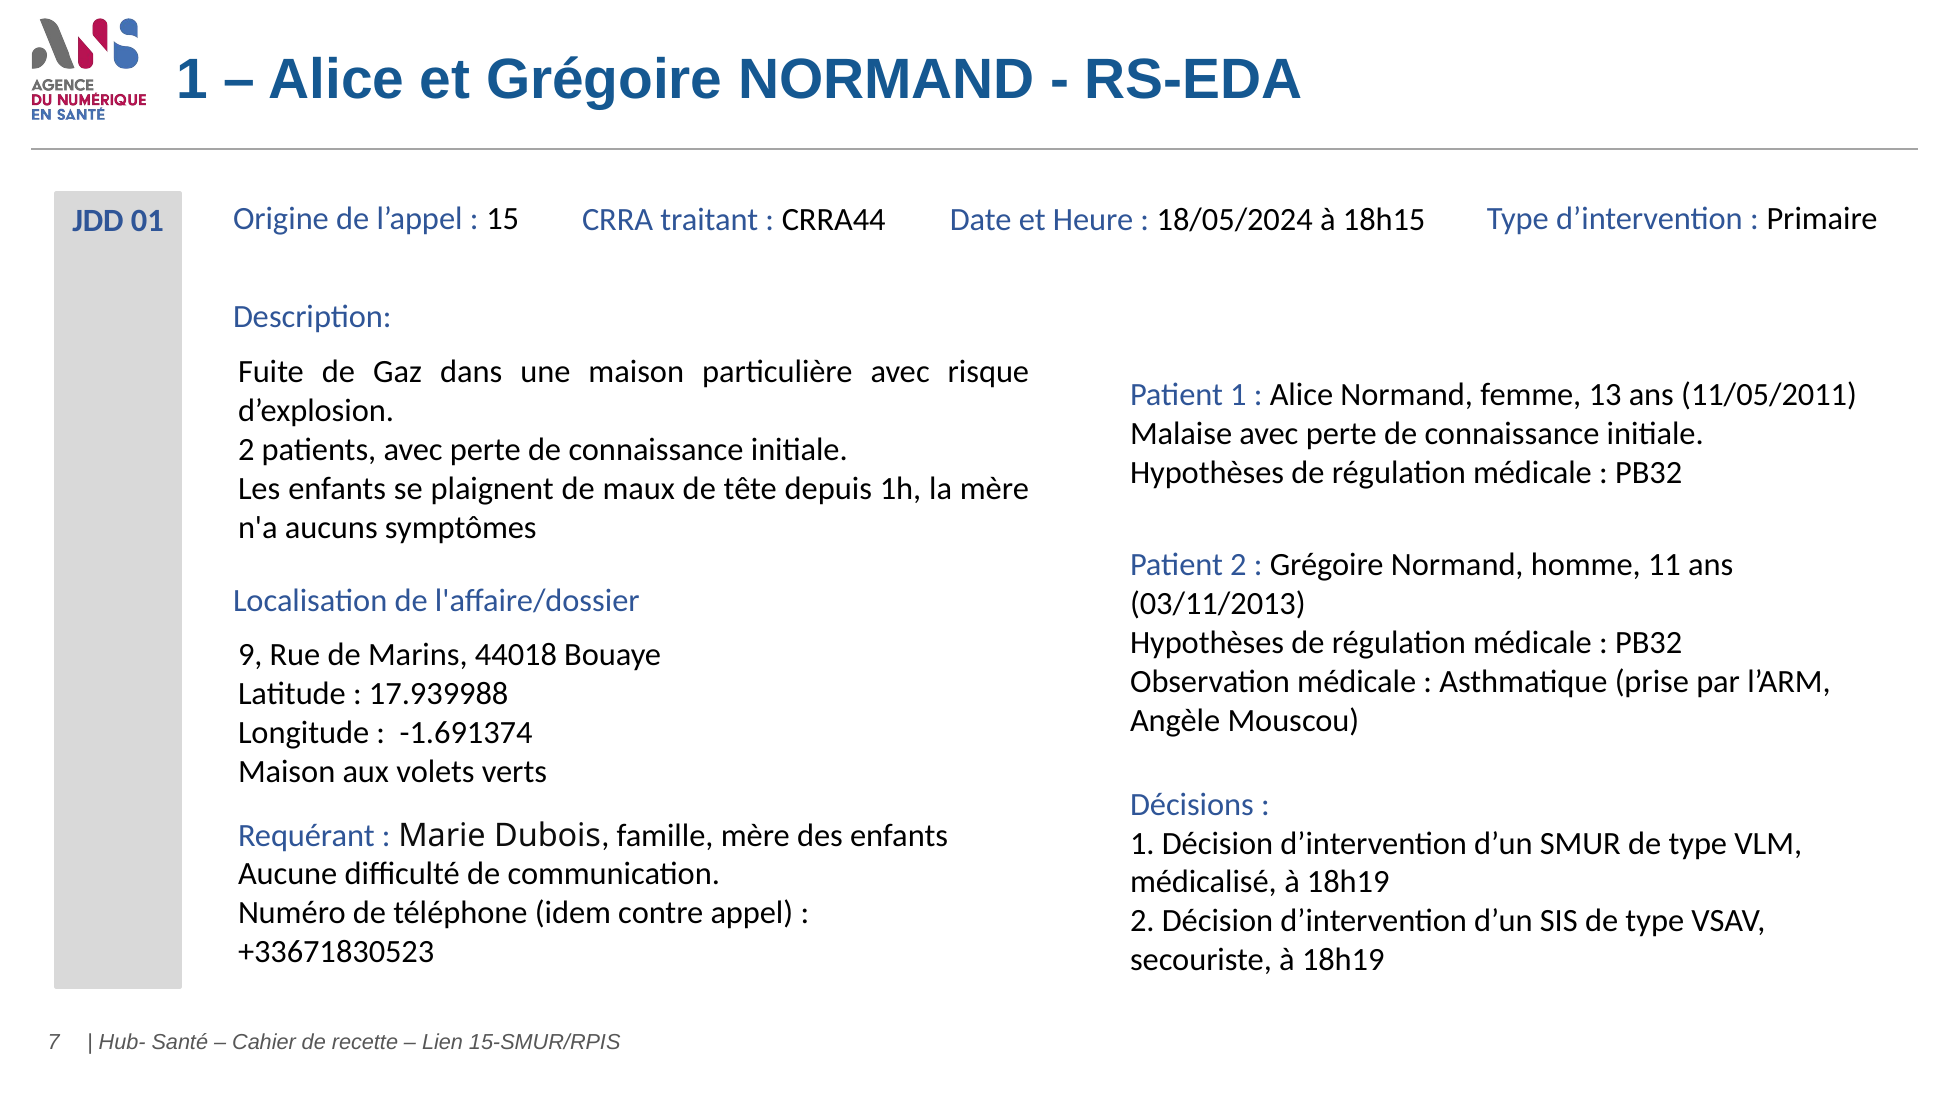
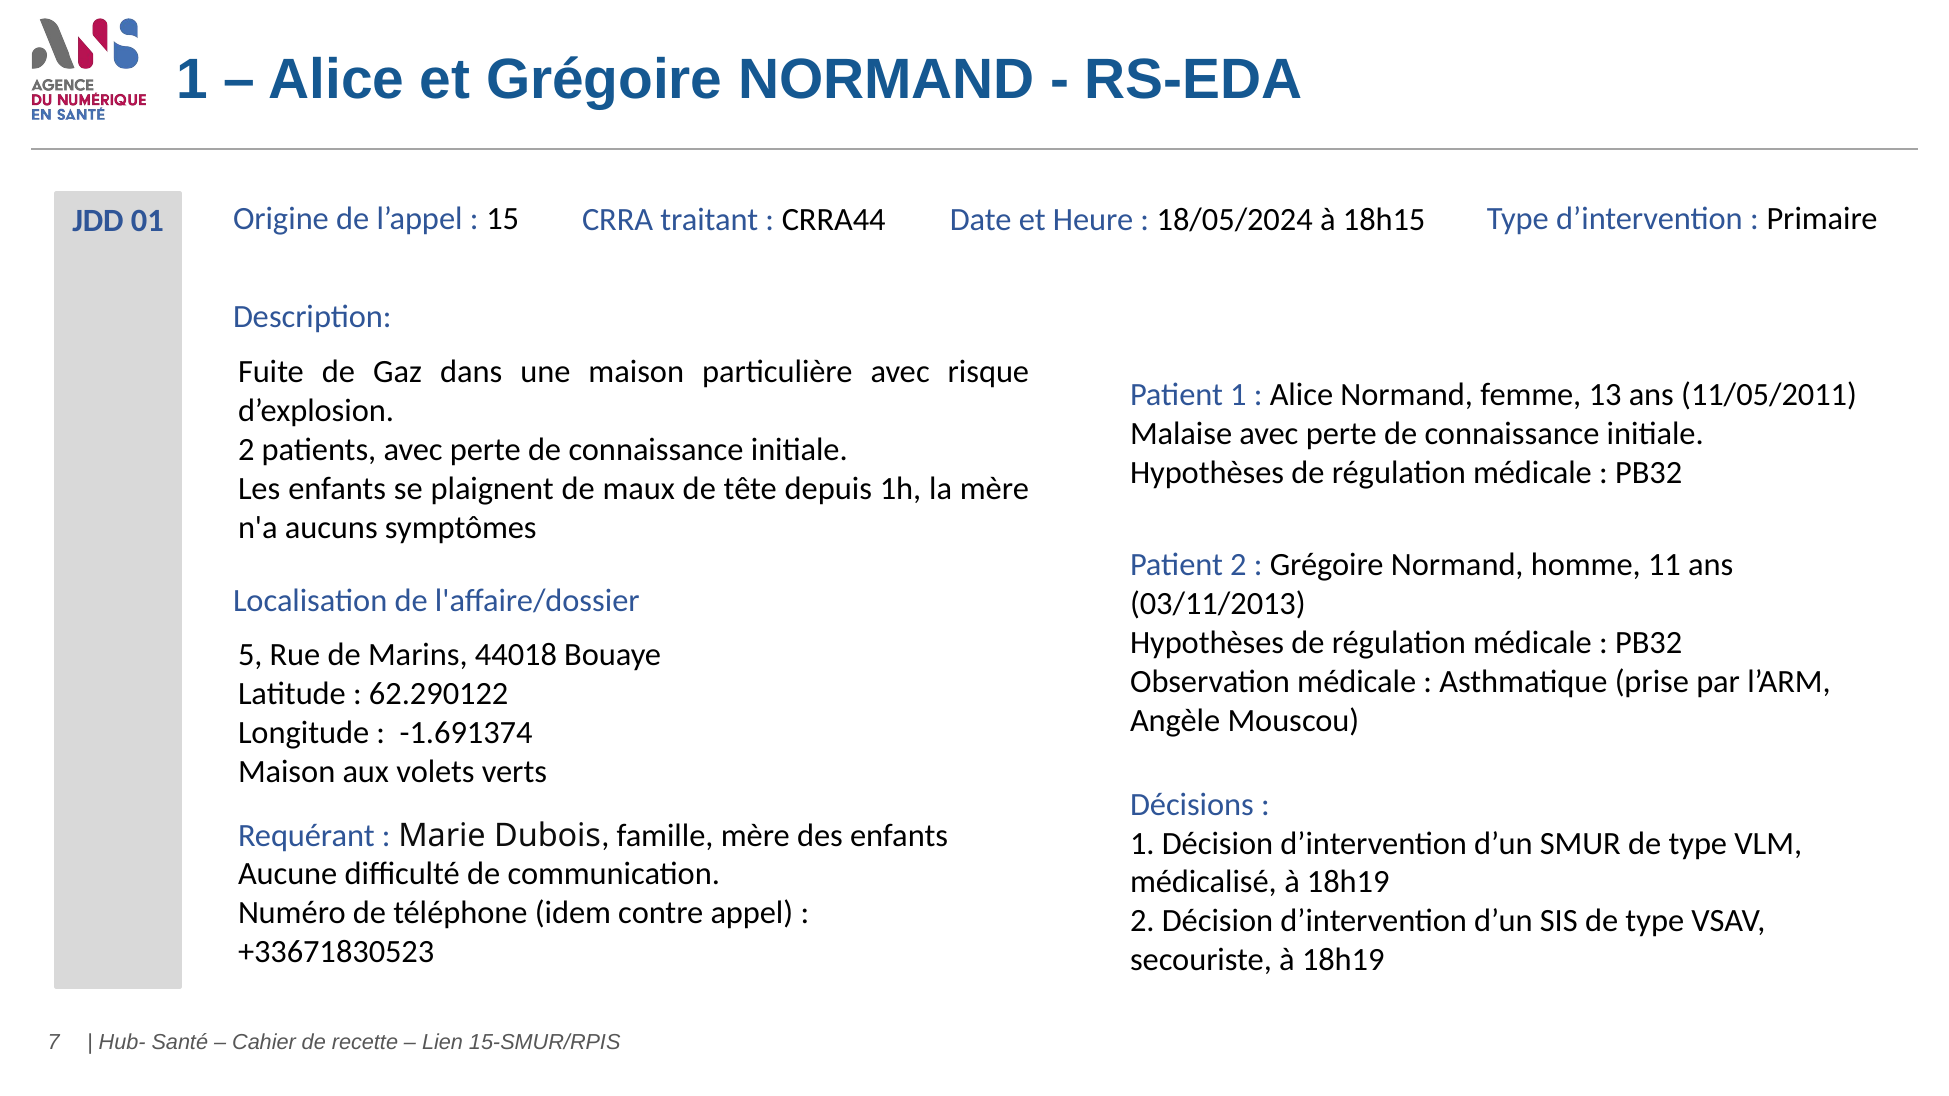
9: 9 -> 5
17.939988: 17.939988 -> 62.290122
